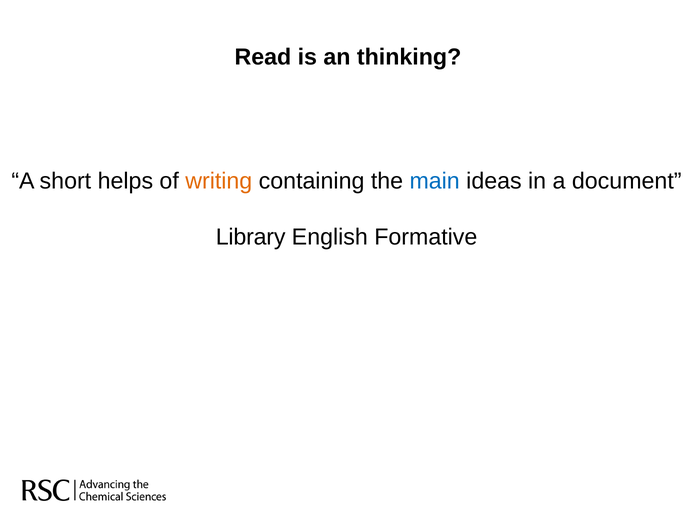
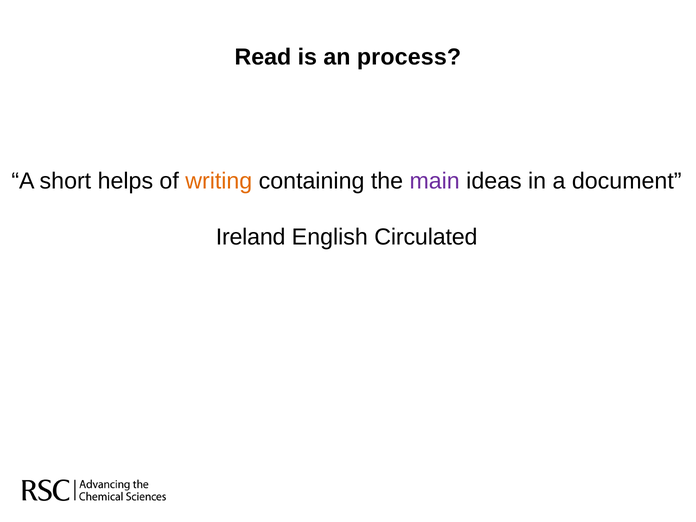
thinking: thinking -> process
main colour: blue -> purple
Library: Library -> Ireland
Formative: Formative -> Circulated
